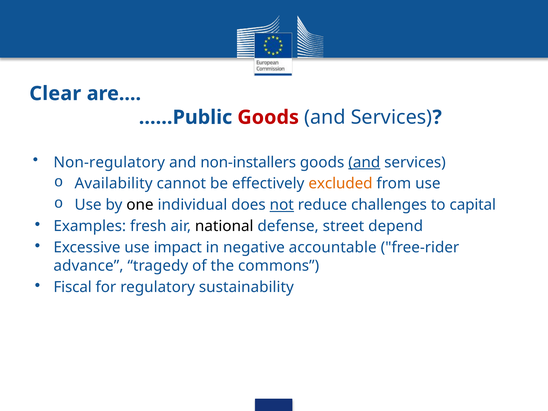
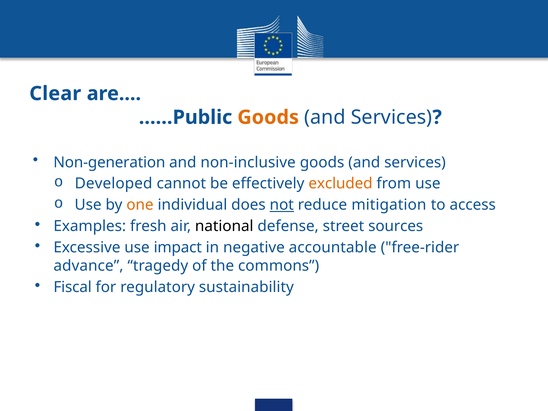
Goods at (268, 117) colour: red -> orange
Non-regulatory: Non-regulatory -> Non-generation
non-installers: non-installers -> non-inclusive
and at (364, 162) underline: present -> none
Availability: Availability -> Developed
one colour: black -> orange
challenges: challenges -> mitigation
capital: capital -> access
depend: depend -> sources
